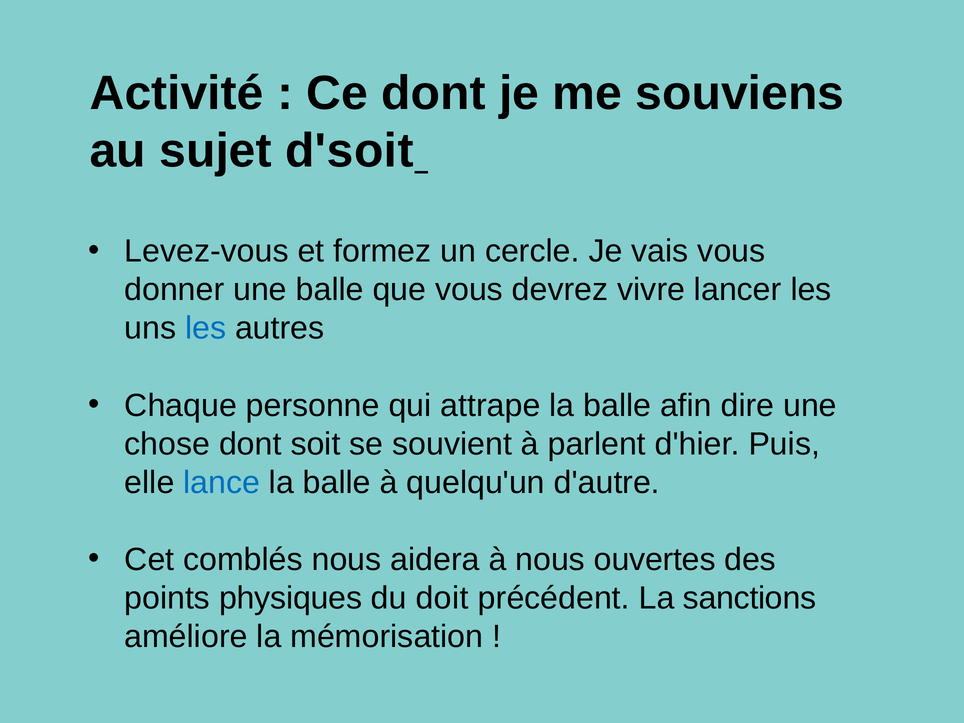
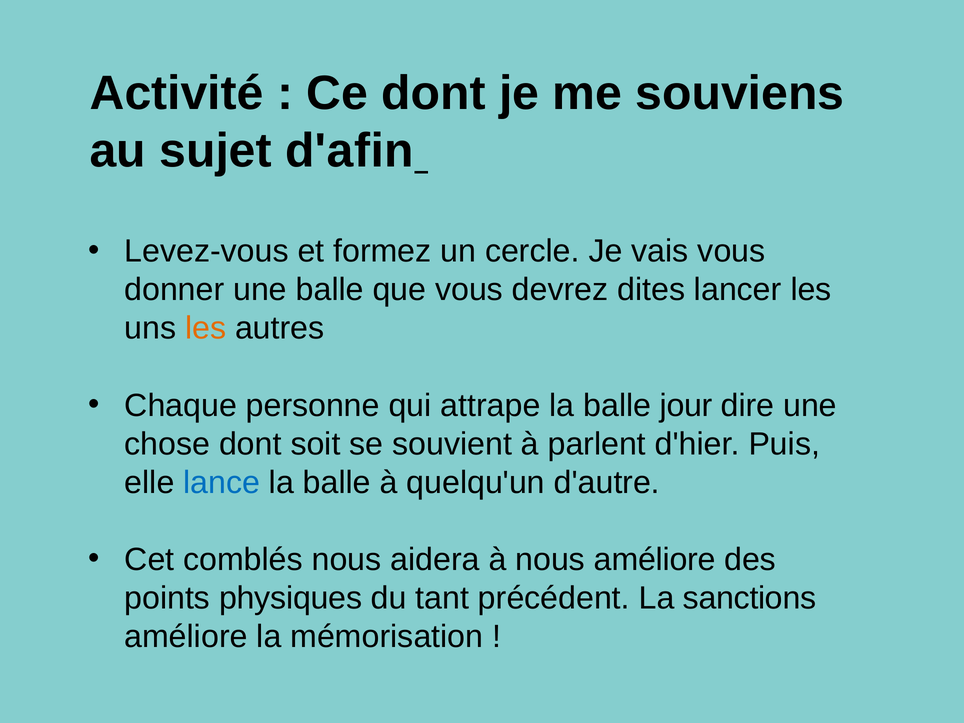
d'soit: d'soit -> d'afin
vivre: vivre -> dites
les at (206, 328) colour: blue -> orange
afin: afin -> jour
nous ouvertes: ouvertes -> améliore
doit: doit -> tant
